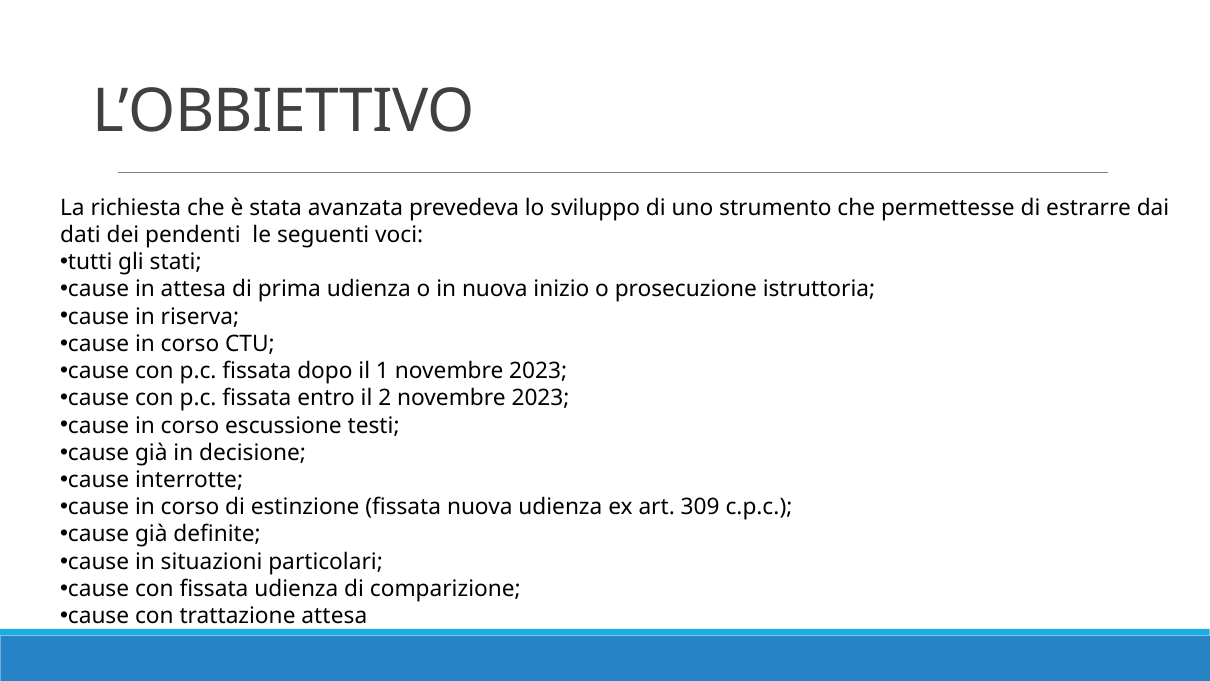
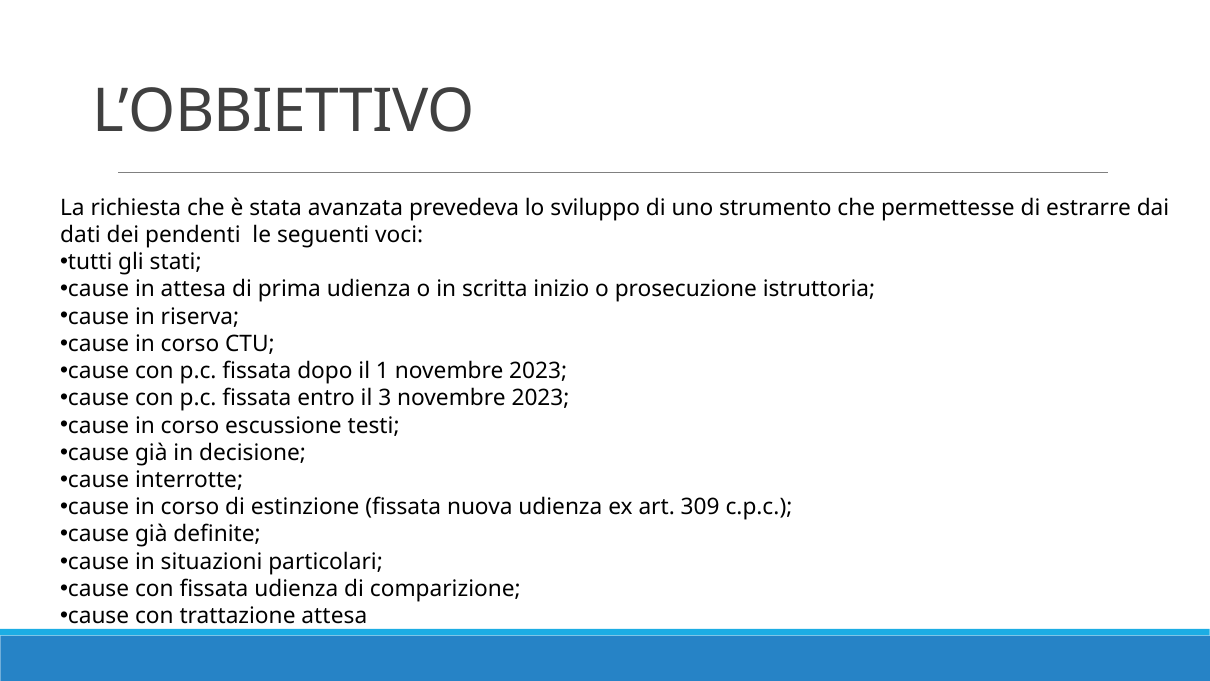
in nuova: nuova -> scritta
2: 2 -> 3
